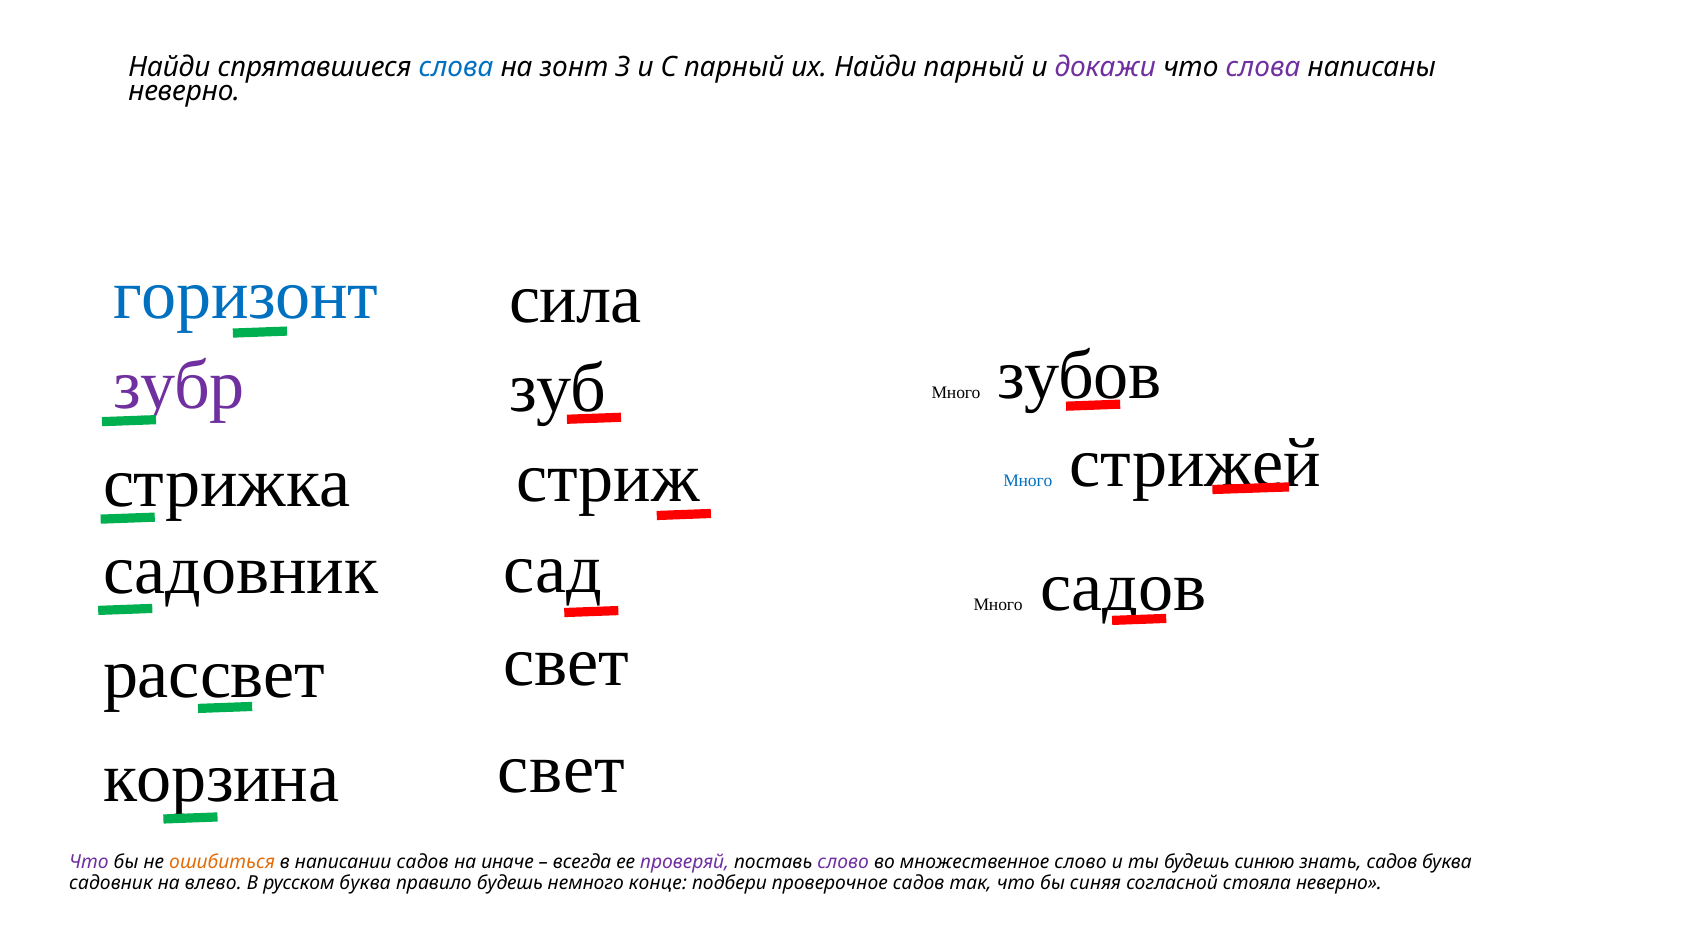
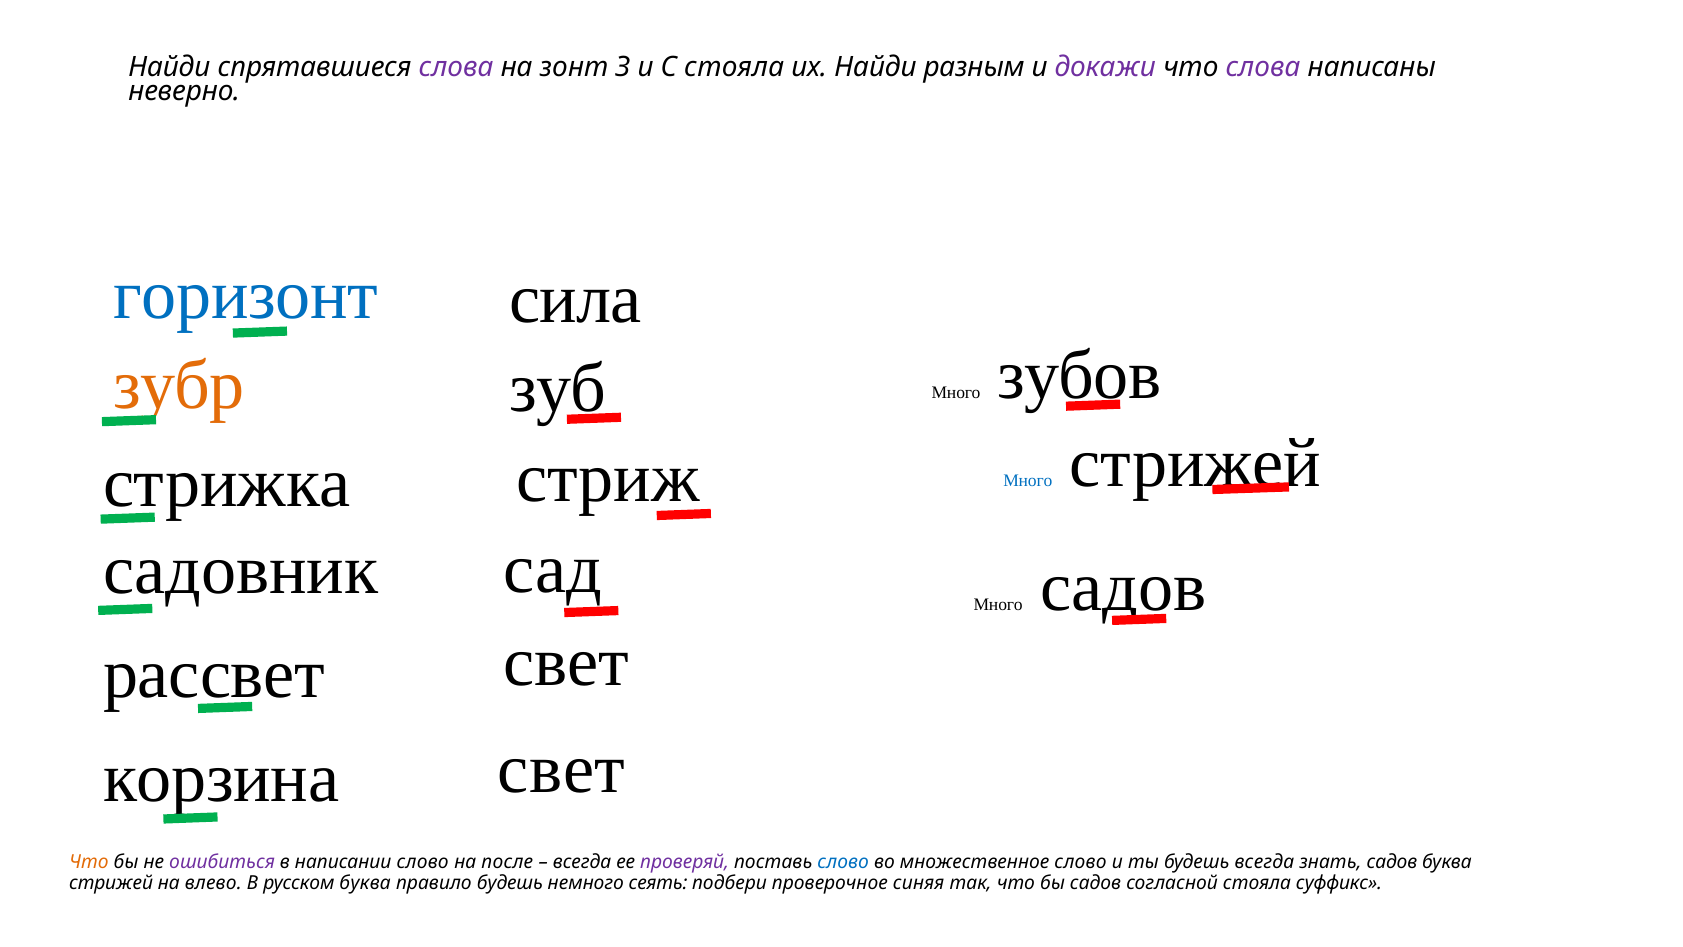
слова at (456, 67) colour: blue -> purple
С парный: парный -> стояла
Найди парный: парный -> разным
зубр colour: purple -> orange
Что at (89, 862) colour: purple -> orange
ошибиться colour: orange -> purple
написании садов: садов -> слово
иначе: иначе -> после
слово at (843, 862) colour: purple -> blue
будешь синюю: синюю -> всегда
садовник at (111, 883): садовник -> стрижей
конце: конце -> сеять
проверочное садов: садов -> синяя
бы синяя: синяя -> садов
стояла неверно: неверно -> суффикс
